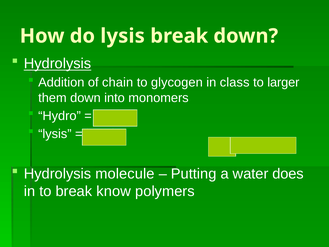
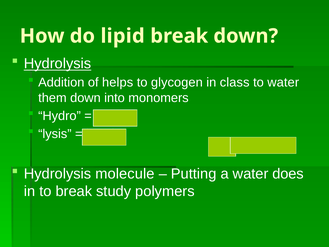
do lysis: lysis -> lipid
chain: chain -> helps
to larger: larger -> water
know: know -> study
